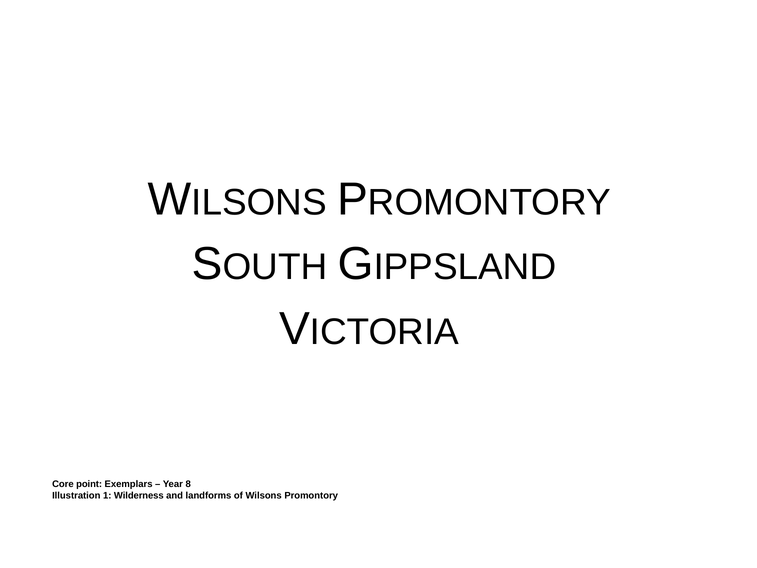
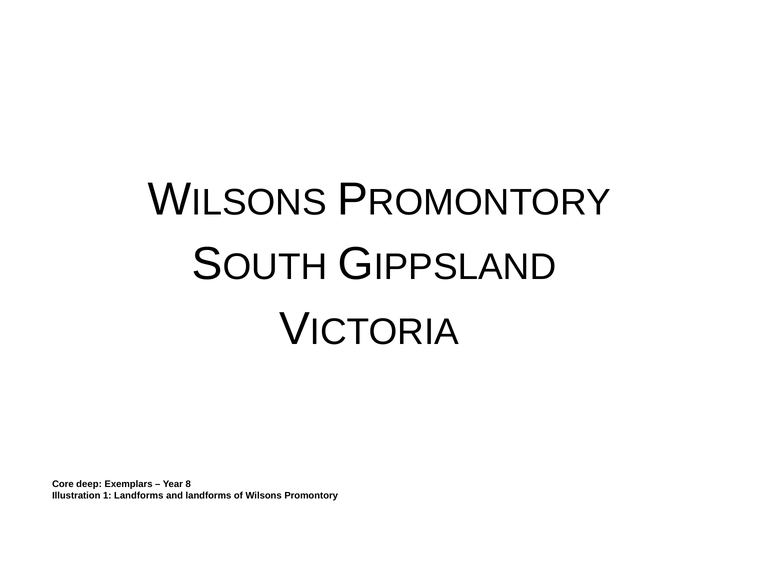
point: point -> deep
1 Wilderness: Wilderness -> Landforms
